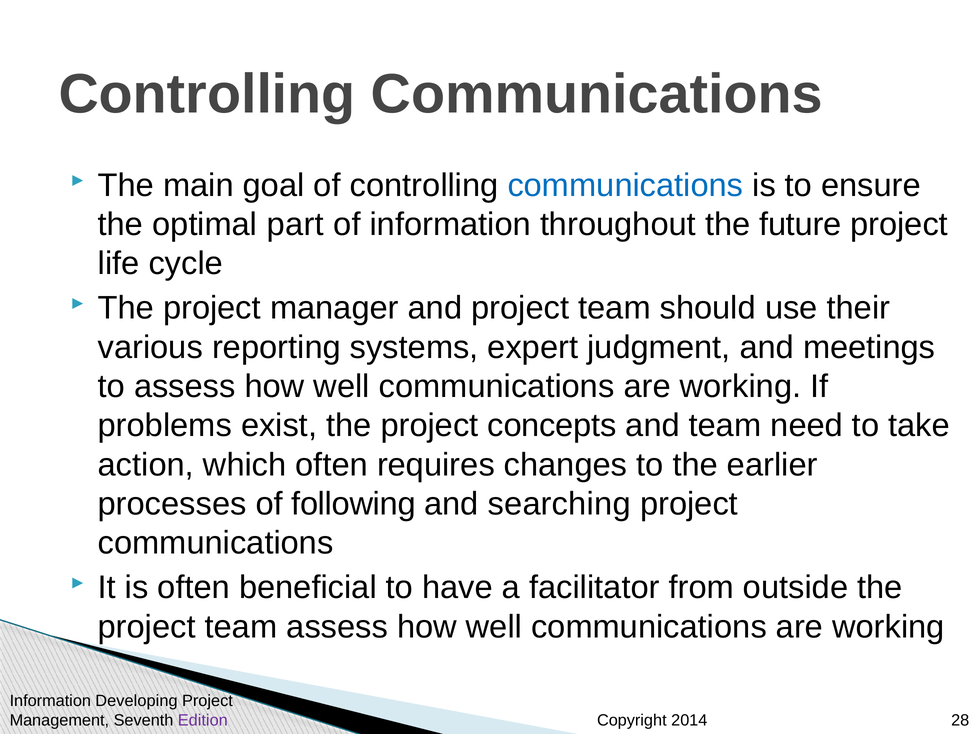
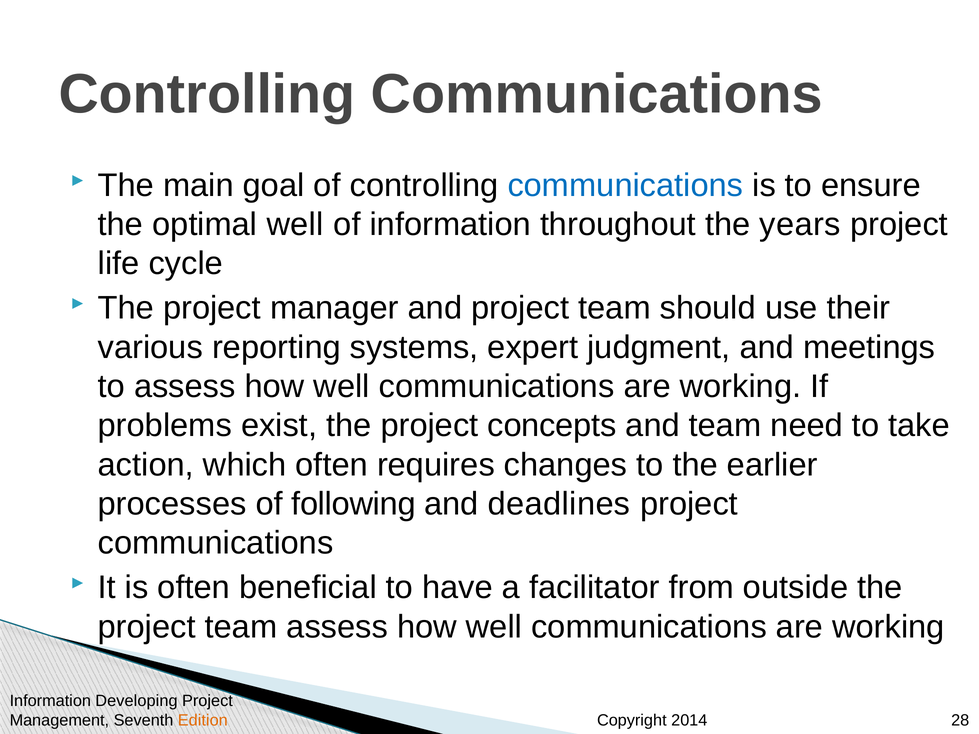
optimal part: part -> well
future: future -> years
searching: searching -> deadlines
Edition colour: purple -> orange
